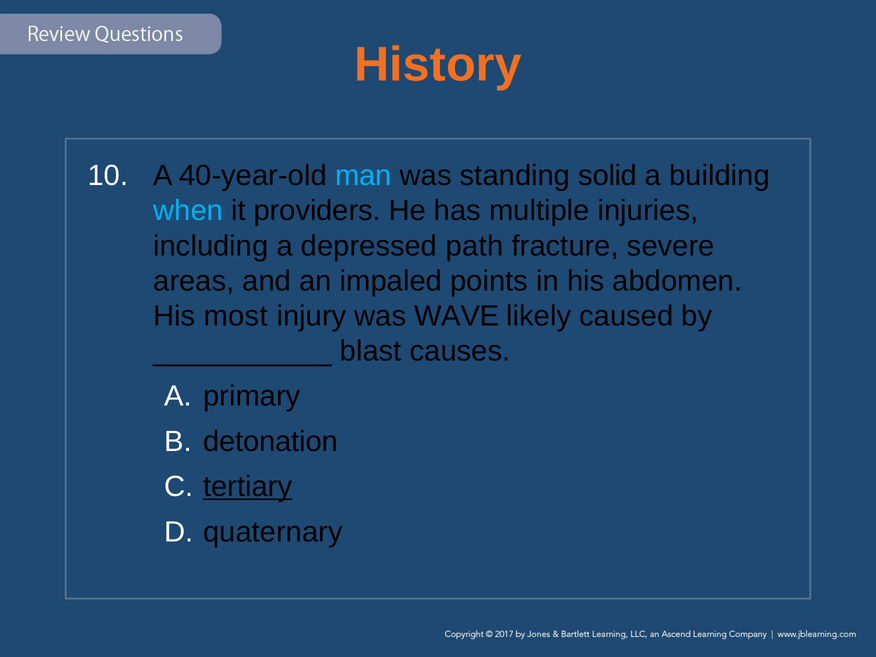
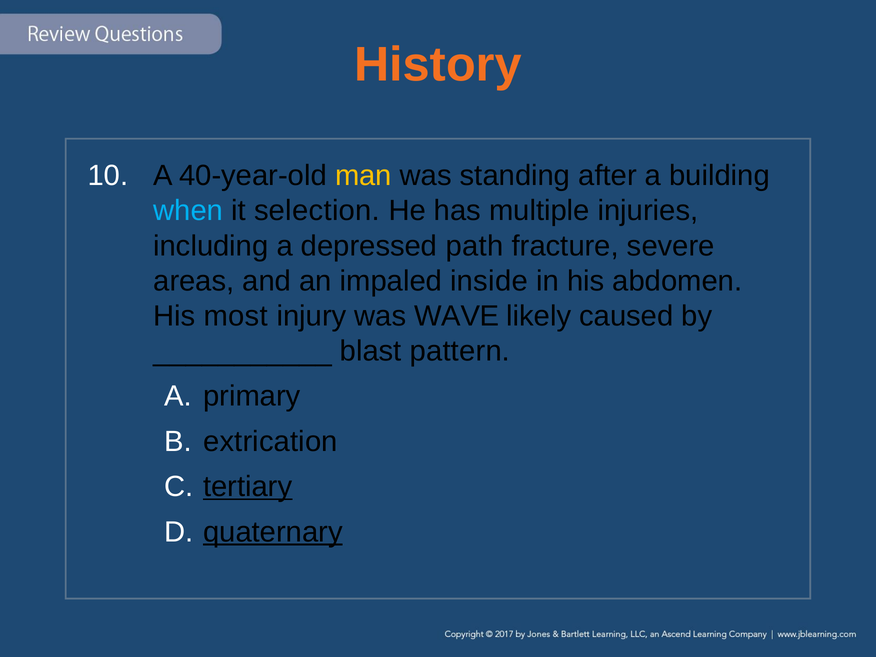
man colour: light blue -> yellow
solid: solid -> after
providers: providers -> selection
points: points -> inside
causes: causes -> pattern
detonation: detonation -> extrication
quaternary underline: none -> present
